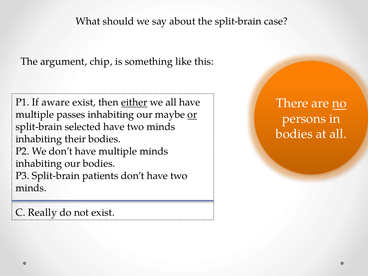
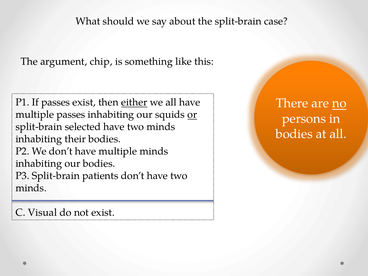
If aware: aware -> passes
maybe: maybe -> squids
Really: Really -> Visual
